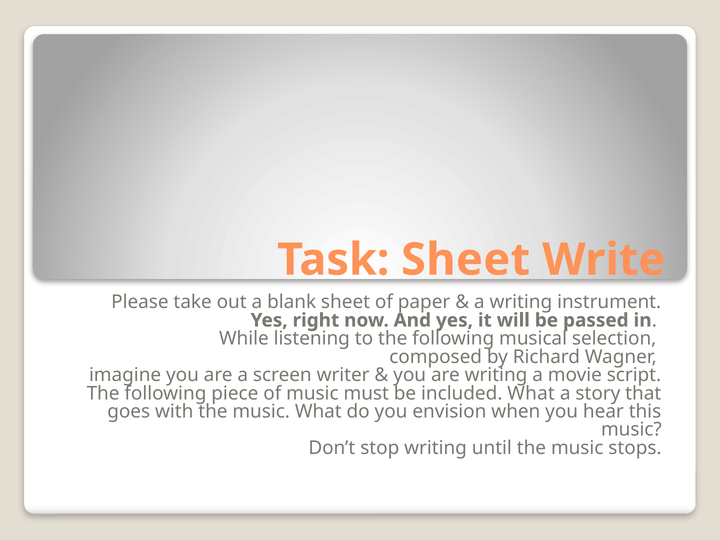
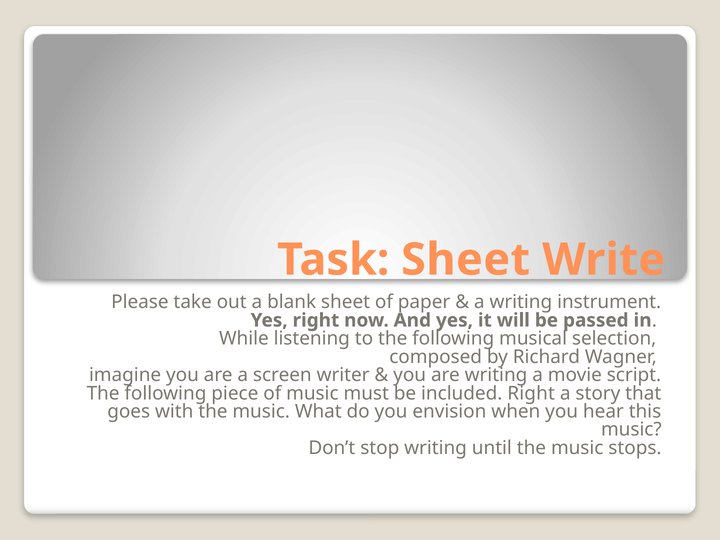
included What: What -> Right
